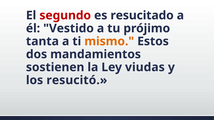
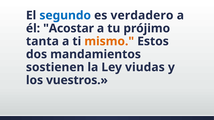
segundo colour: red -> blue
resucitado: resucitado -> verdadero
Vestido: Vestido -> Acostar
resucitó: resucitó -> vuestros
